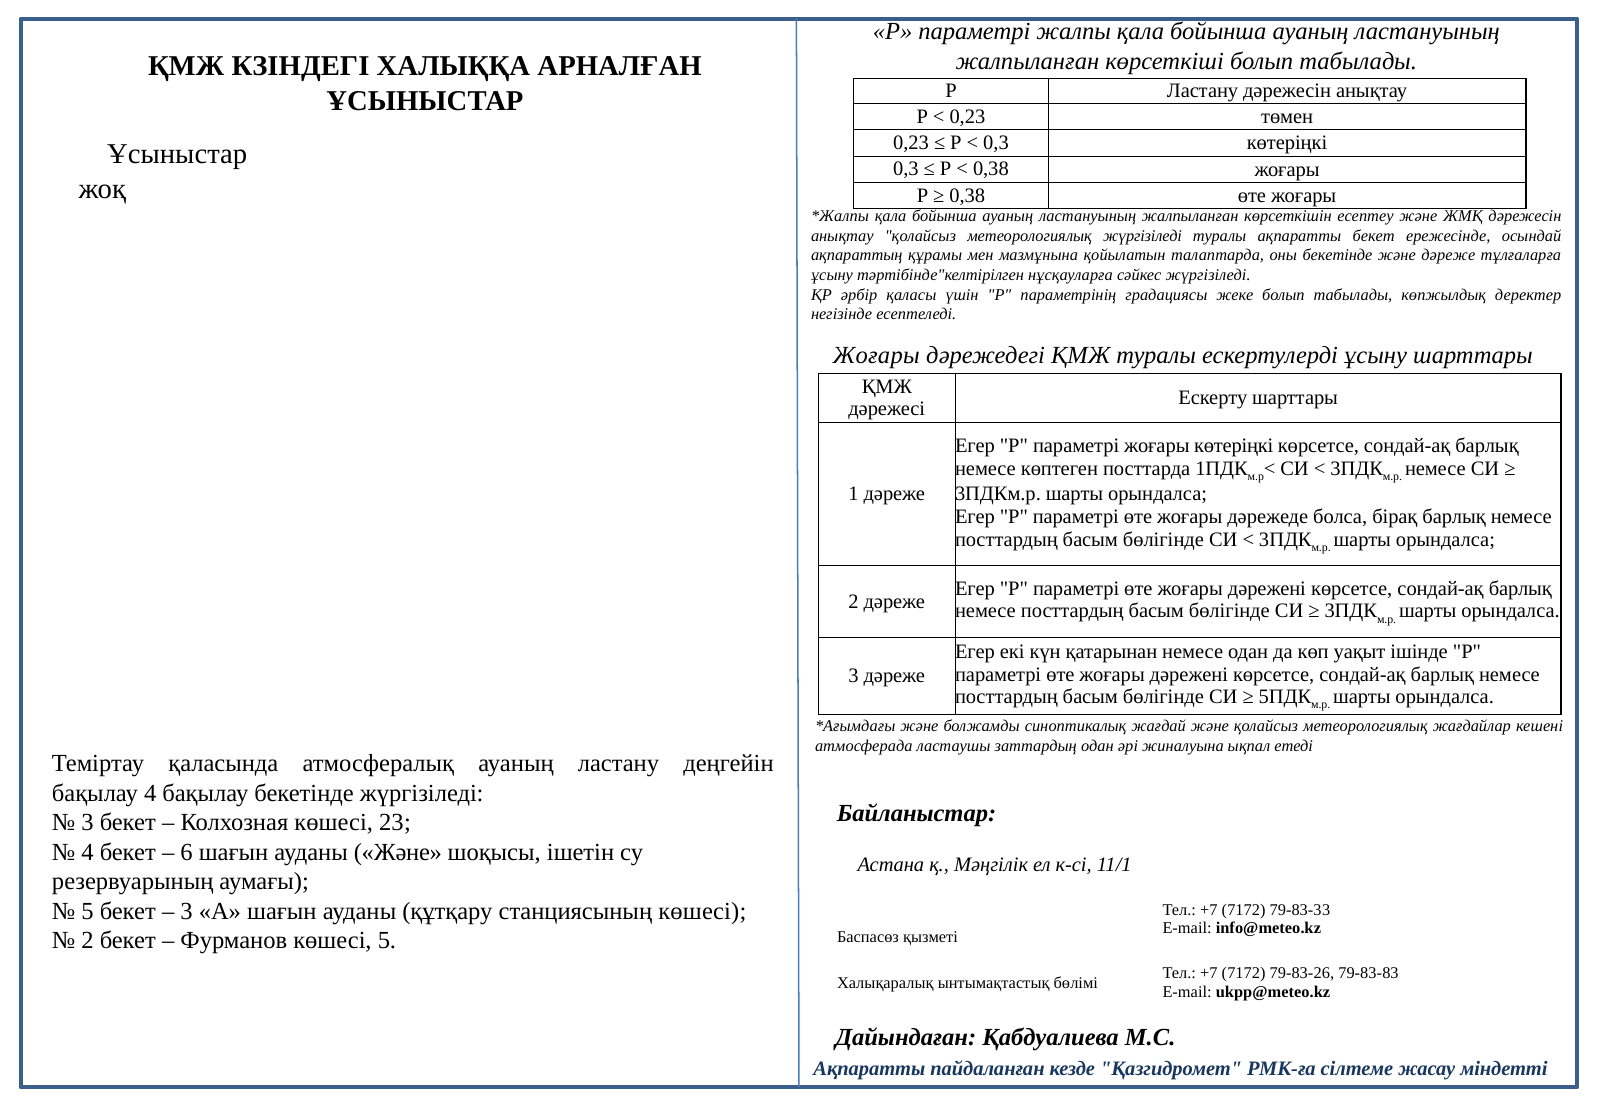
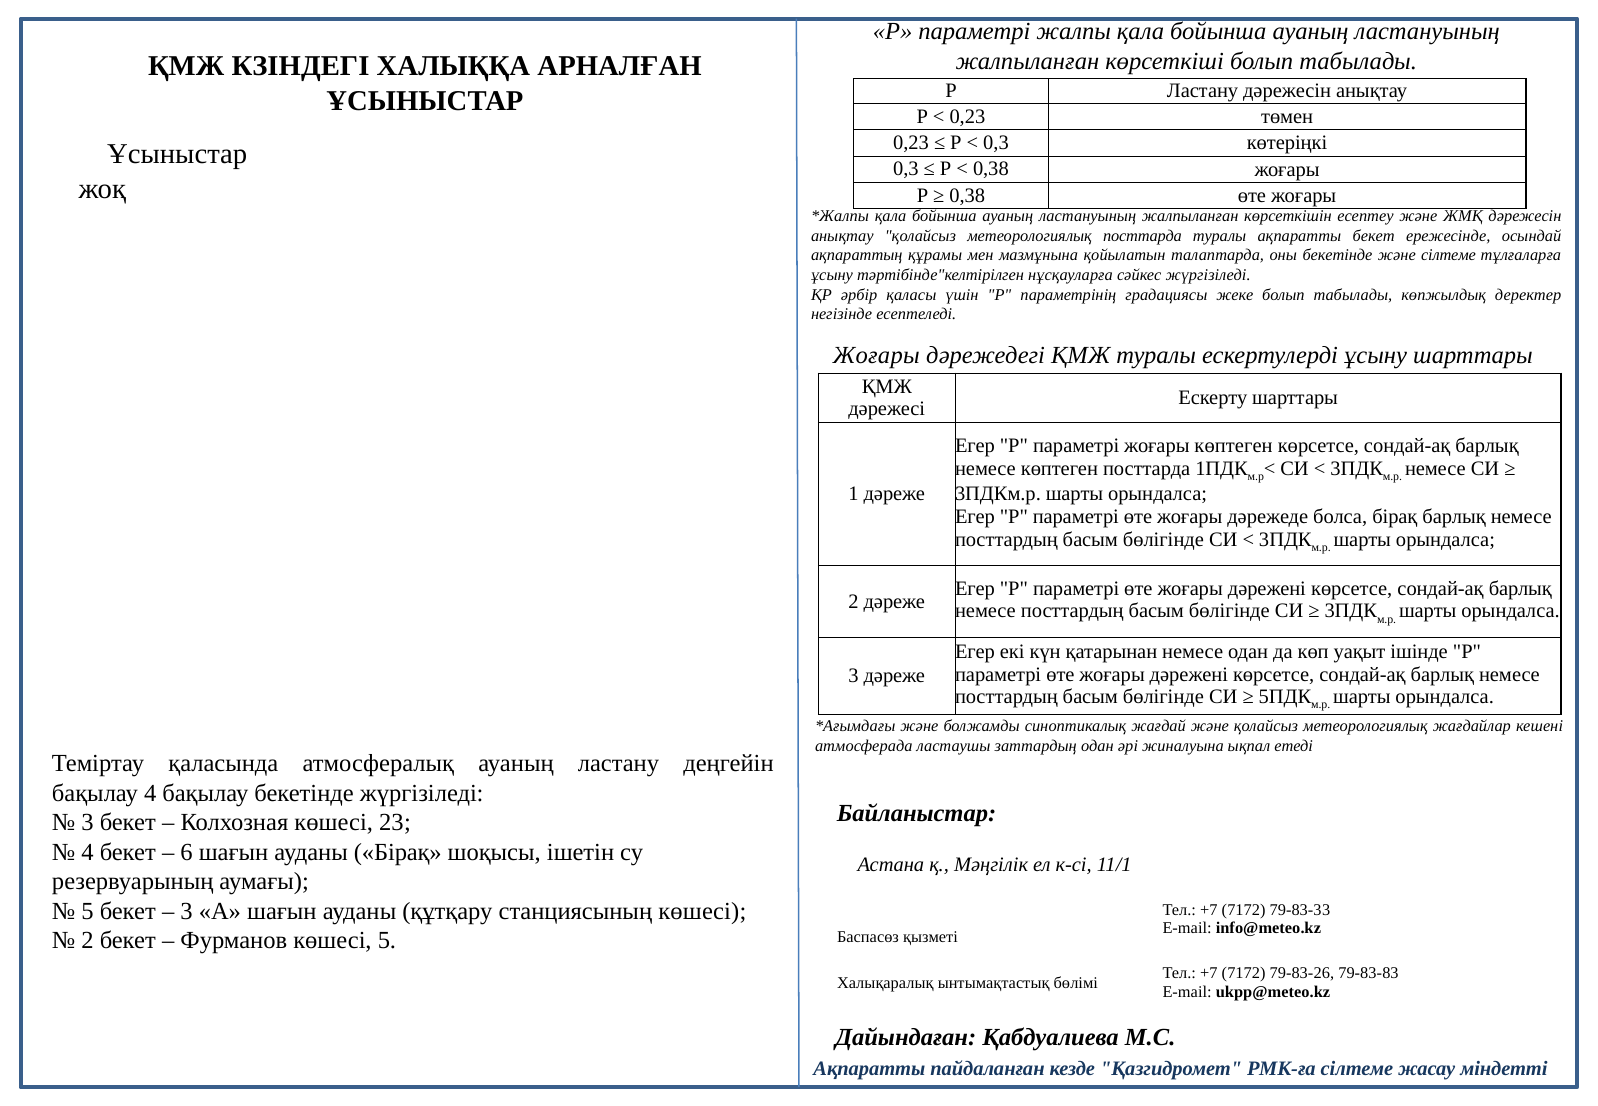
метеорологиялық жүргізіледі: жүргізіледі -> посттарда
және дәреже: дәреже -> сілтеме
жоғары көтеріңкі: көтеріңкі -> көптеген
ауданы Және: Және -> Бірақ
